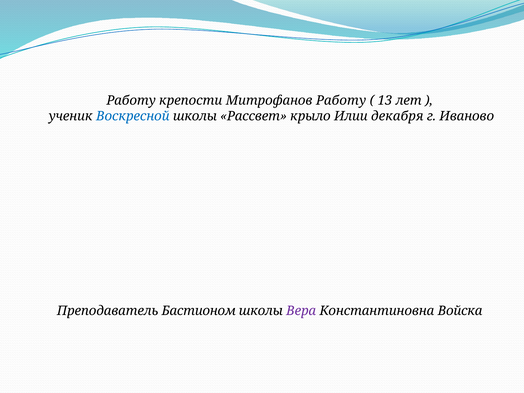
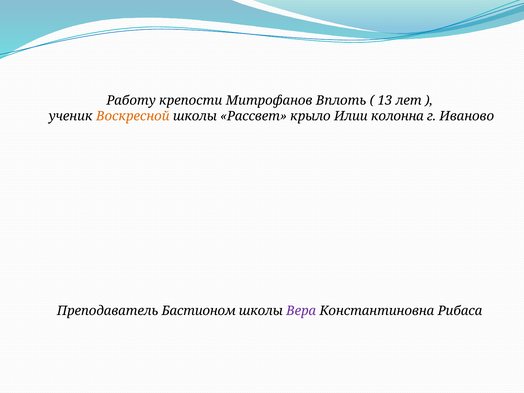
Митрофанов Работу: Работу -> Вплоть
Воскресной colour: blue -> orange
декабря: декабря -> колонна
Войска: Войска -> Рибаса
